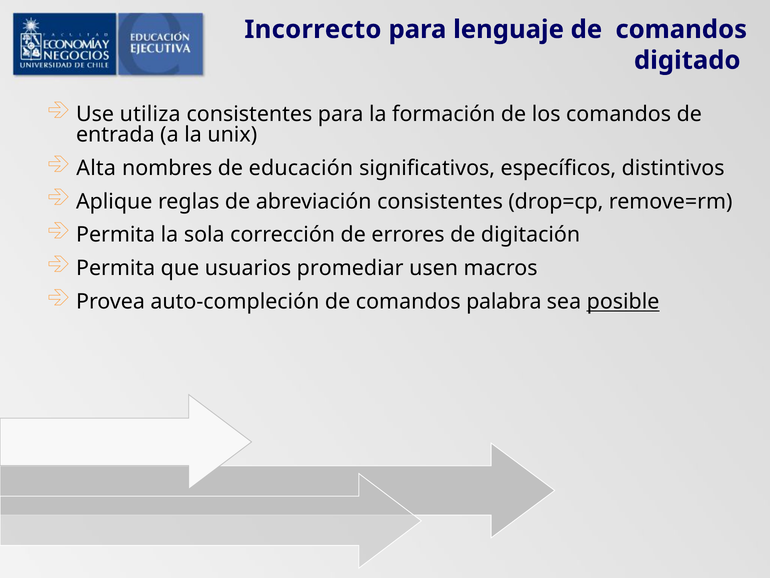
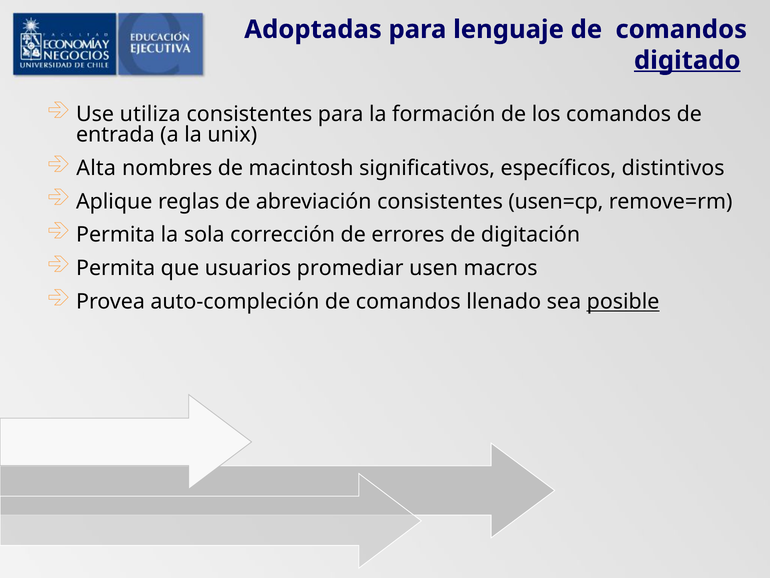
Incorrecto: Incorrecto -> Adoptadas
digitado underline: none -> present
educación: educación -> macintosh
drop=cp: drop=cp -> usen=cp
palabra: palabra -> llenado
